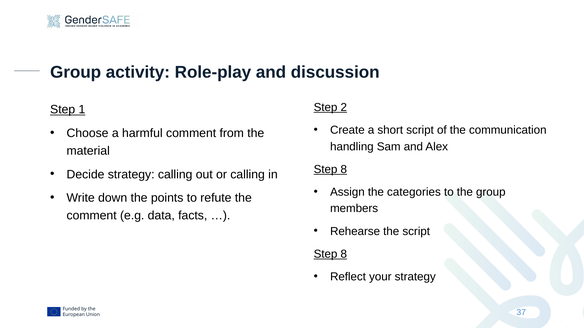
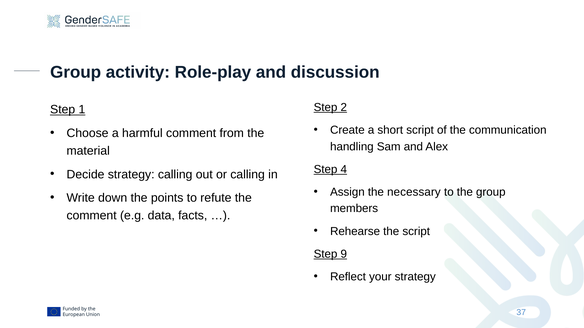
8 at (344, 170): 8 -> 4
categories: categories -> necessary
8 at (344, 254): 8 -> 9
